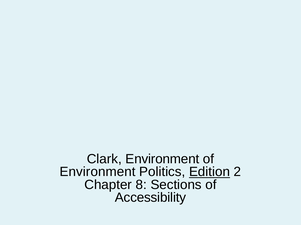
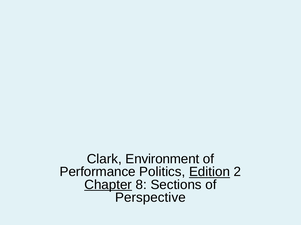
Environment at (98, 172): Environment -> Performance
Chapter underline: none -> present
Accessibility: Accessibility -> Perspective
